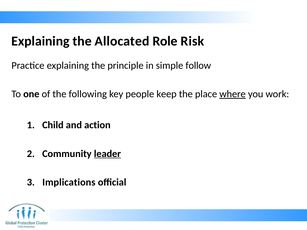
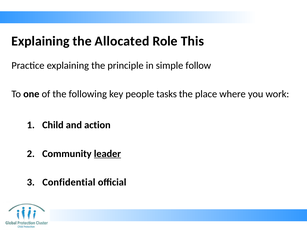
Risk: Risk -> This
keep: keep -> tasks
where underline: present -> none
Implications: Implications -> Confidential
